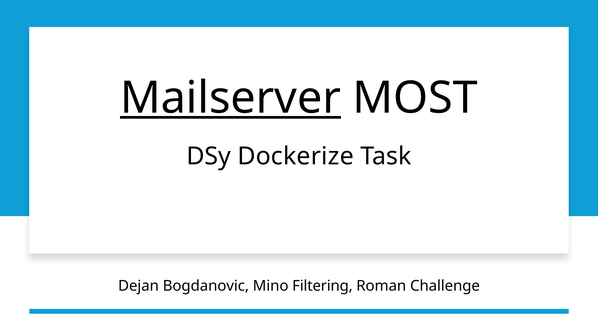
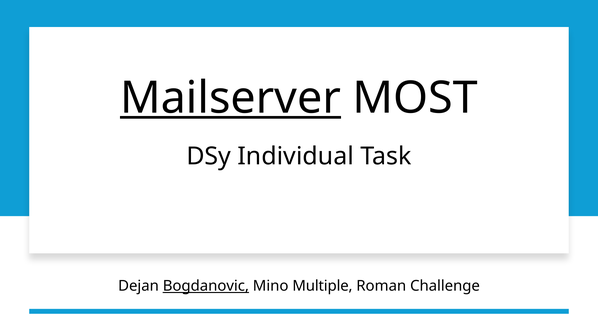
Dockerize: Dockerize -> Individual
Bogdanovic underline: none -> present
Filtering: Filtering -> Multiple
